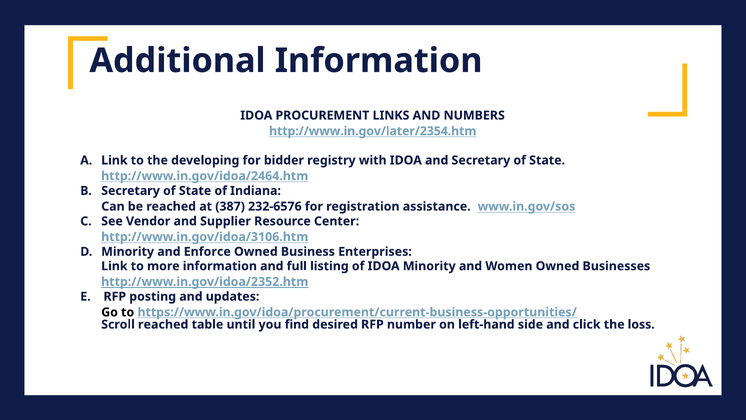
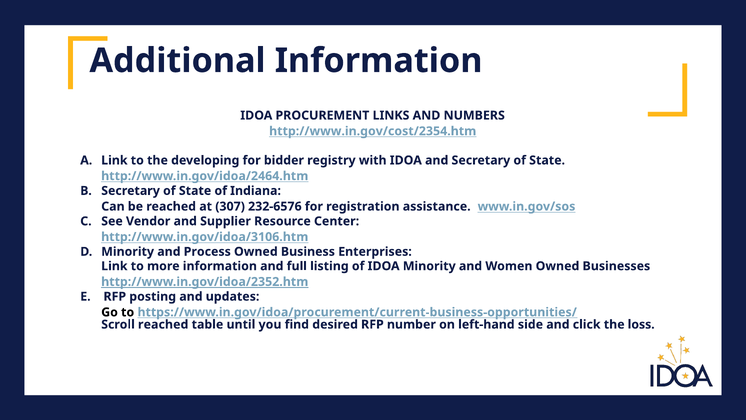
http://www.in.gov/later/2354.htm: http://www.in.gov/later/2354.htm -> http://www.in.gov/cost/2354.htm
387: 387 -> 307
Enforce: Enforce -> Process
